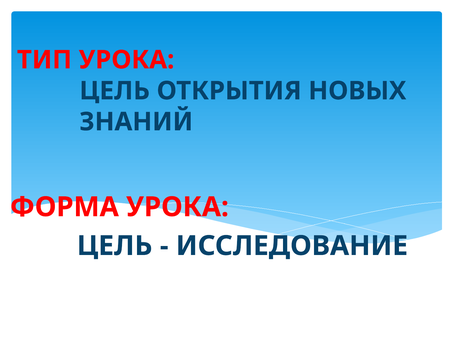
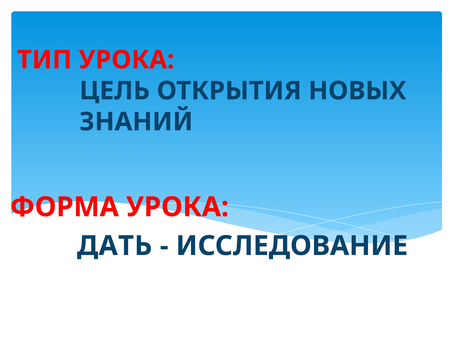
ЦЕЛЬ at (115, 246): ЦЕЛЬ -> ДАТЬ
